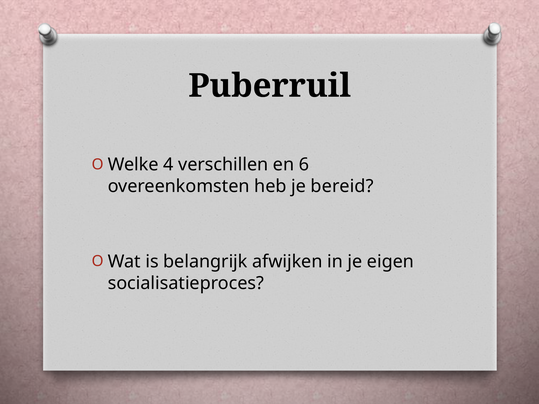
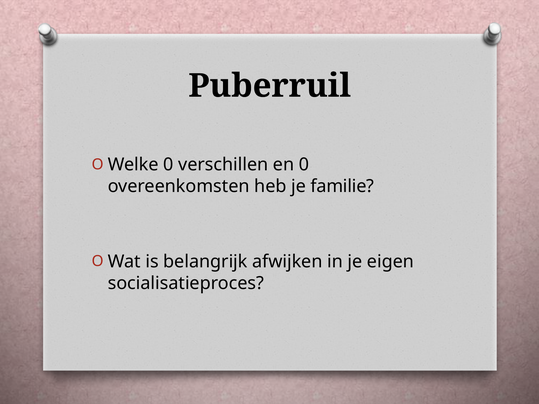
Welke 4: 4 -> 0
en 6: 6 -> 0
bereid: bereid -> familie
